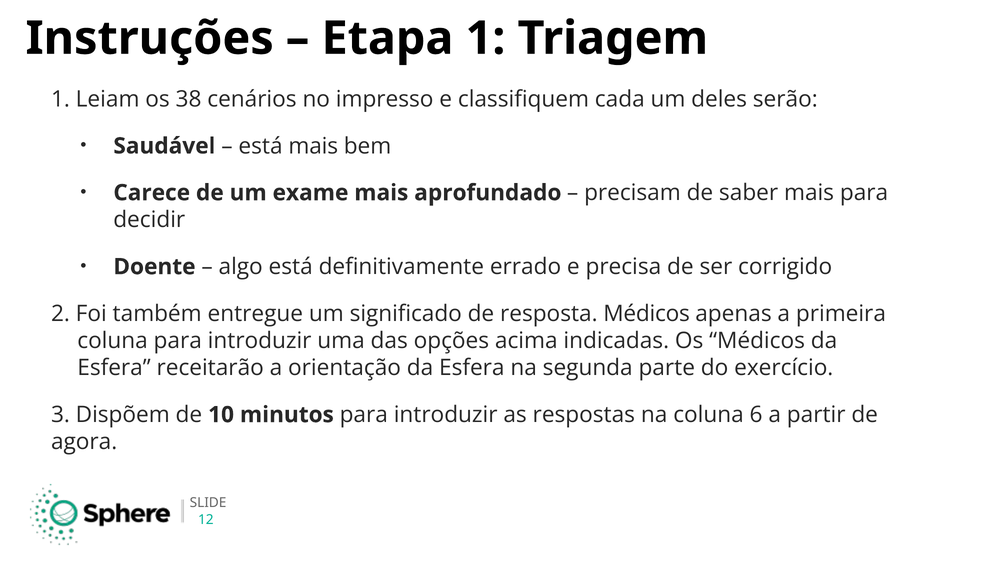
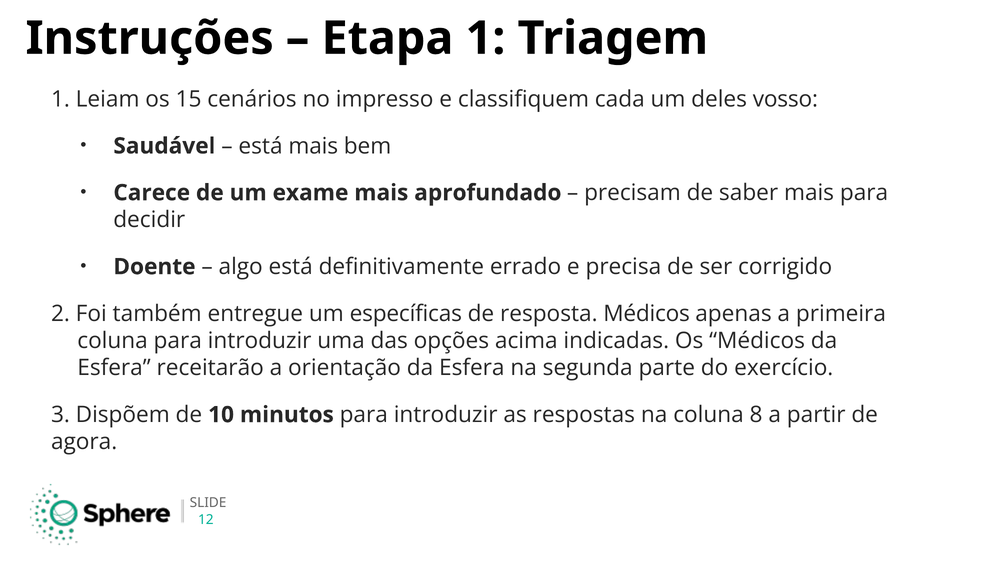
38: 38 -> 15
serão: serão -> vosso
significado: significado -> específicas
6: 6 -> 8
